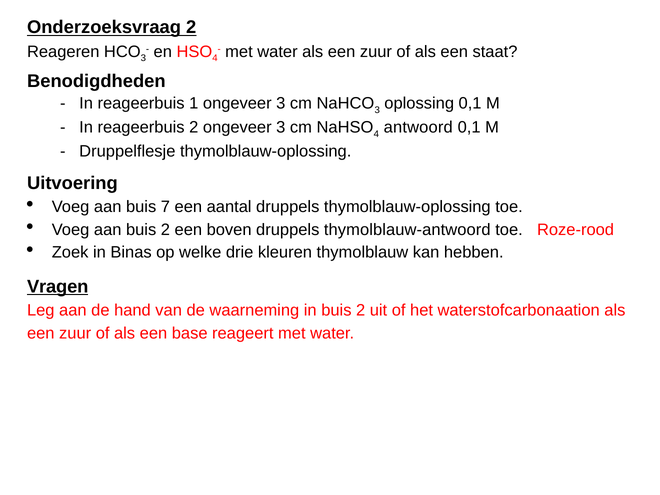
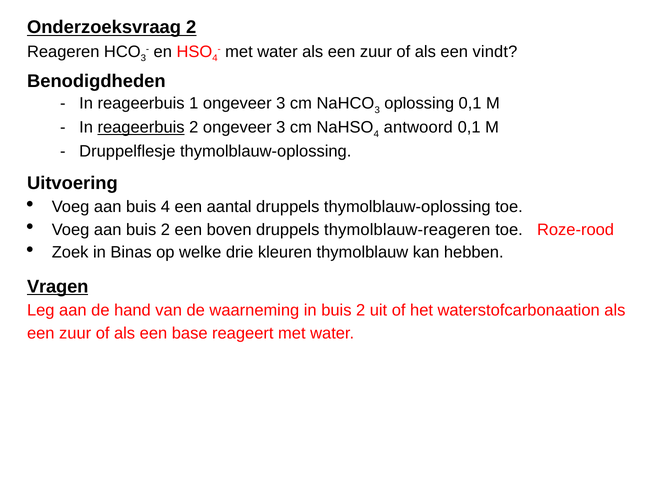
staat: staat -> vindt
reageerbuis at (141, 128) underline: none -> present
buis 7: 7 -> 4
thymolblauw-antwoord: thymolblauw-antwoord -> thymolblauw-reageren
